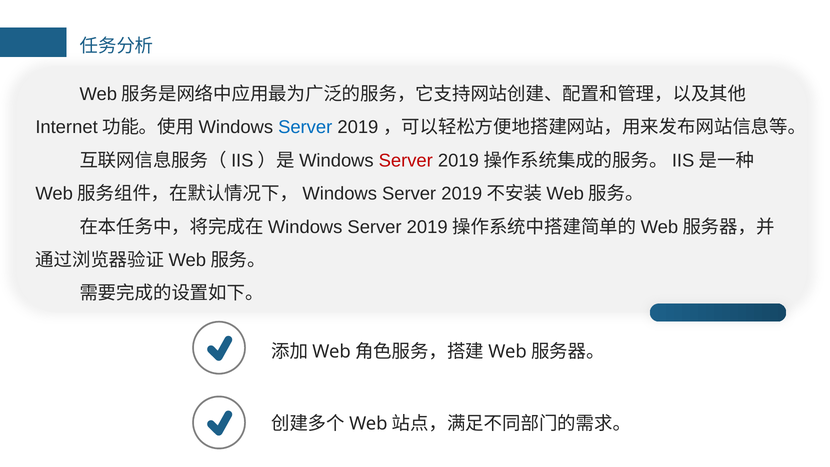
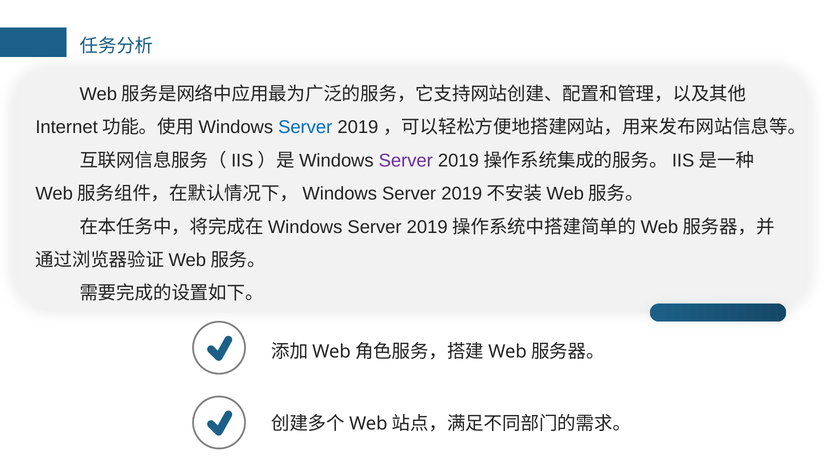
Server at (406, 161) colour: red -> purple
